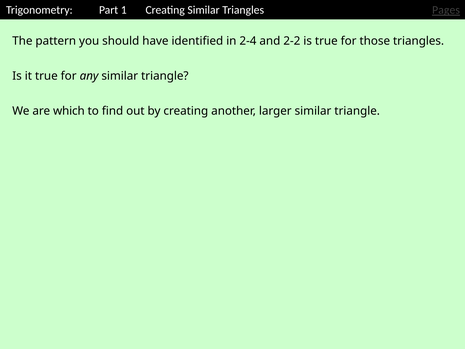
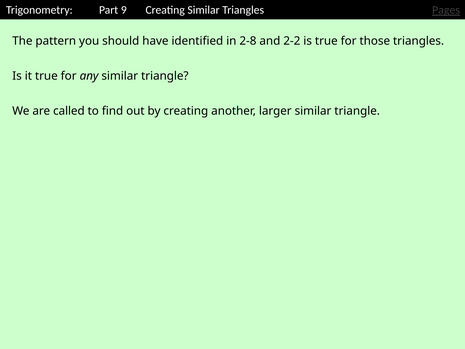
1: 1 -> 9
2-4: 2-4 -> 2-8
which: which -> called
